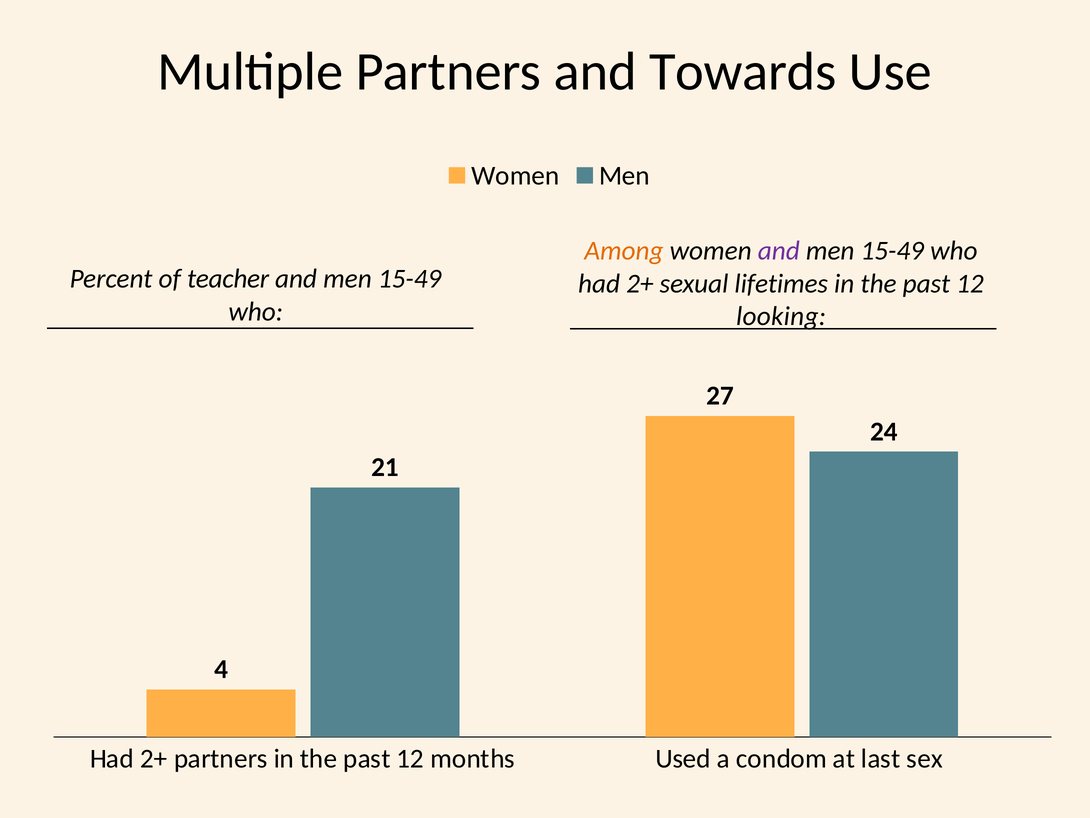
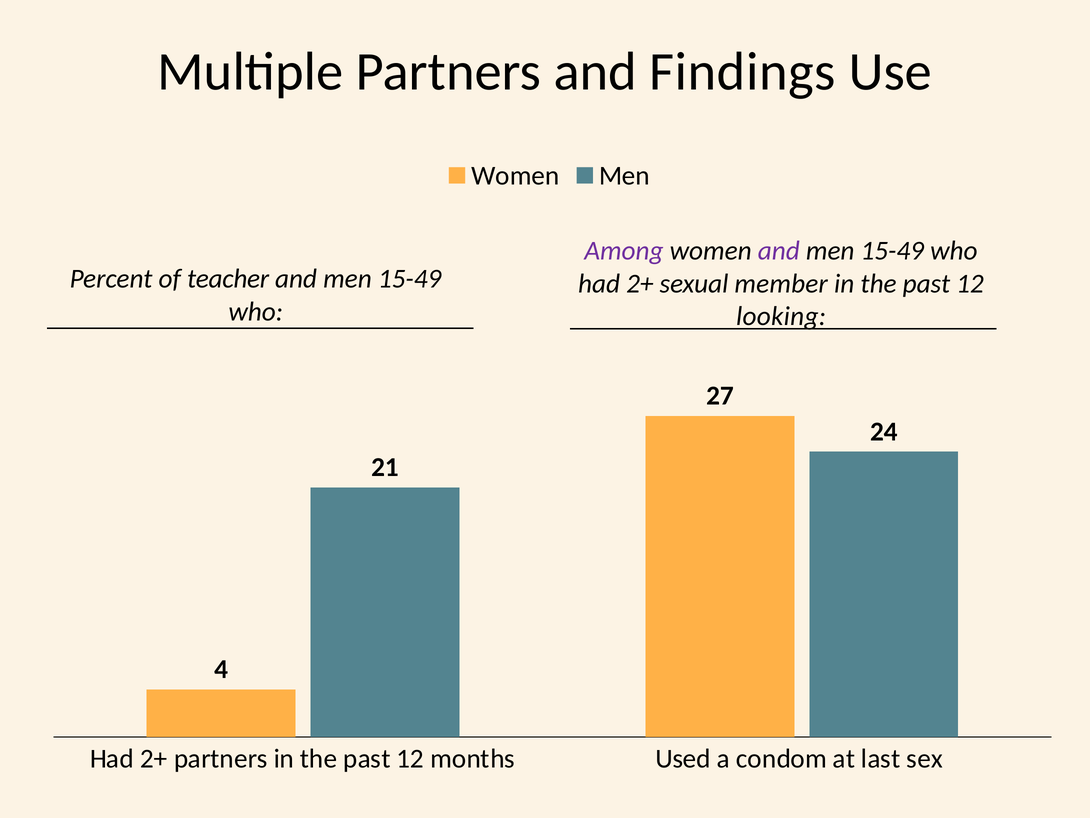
Towards: Towards -> Findings
Among colour: orange -> purple
lifetimes: lifetimes -> member
